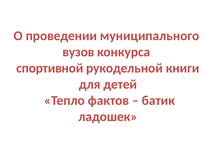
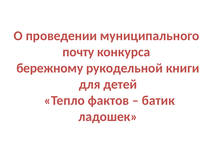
вузов: вузов -> почту
спортивной: спортивной -> бережному
